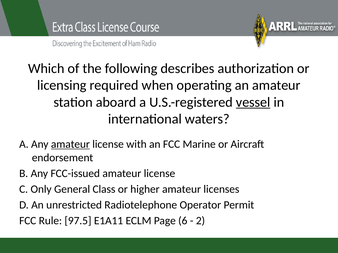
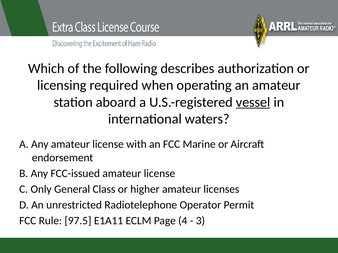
amateur at (70, 144) underline: present -> none
6: 6 -> 4
2: 2 -> 3
